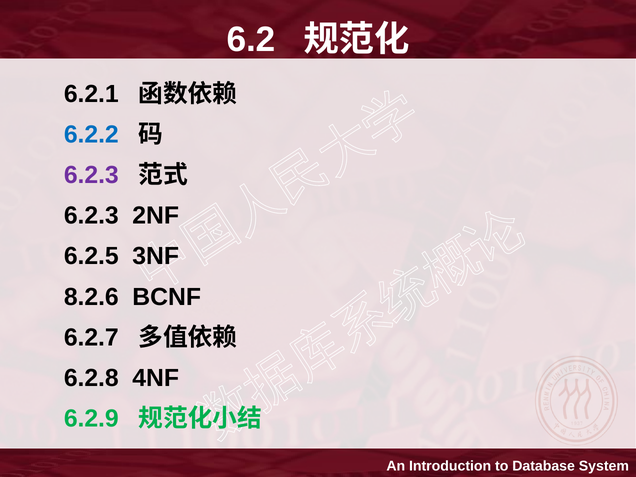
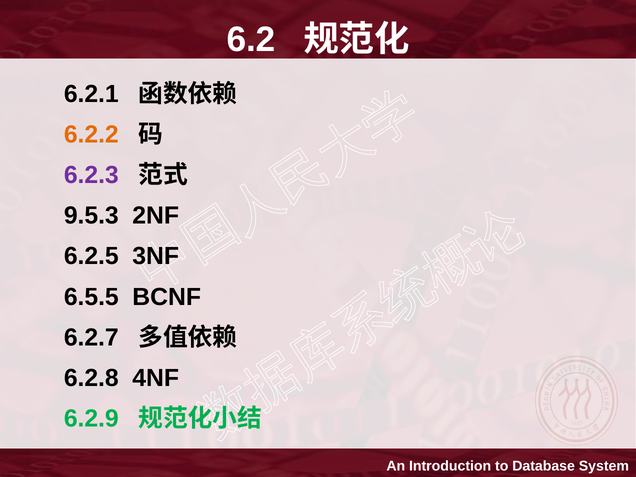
6.2.2 colour: blue -> orange
6.2.3 at (91, 216): 6.2.3 -> 9.5.3
8.2.6: 8.2.6 -> 6.5.5
